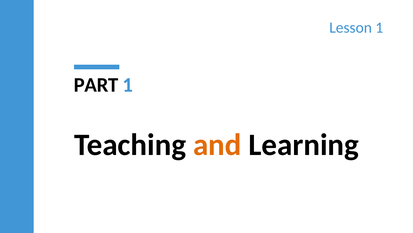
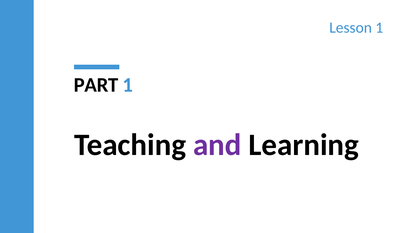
and colour: orange -> purple
